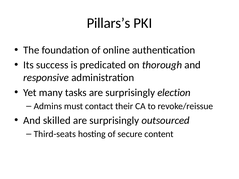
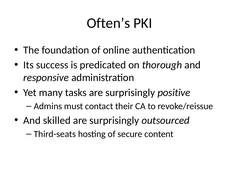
Pillars’s: Pillars’s -> Often’s
election: election -> positive
